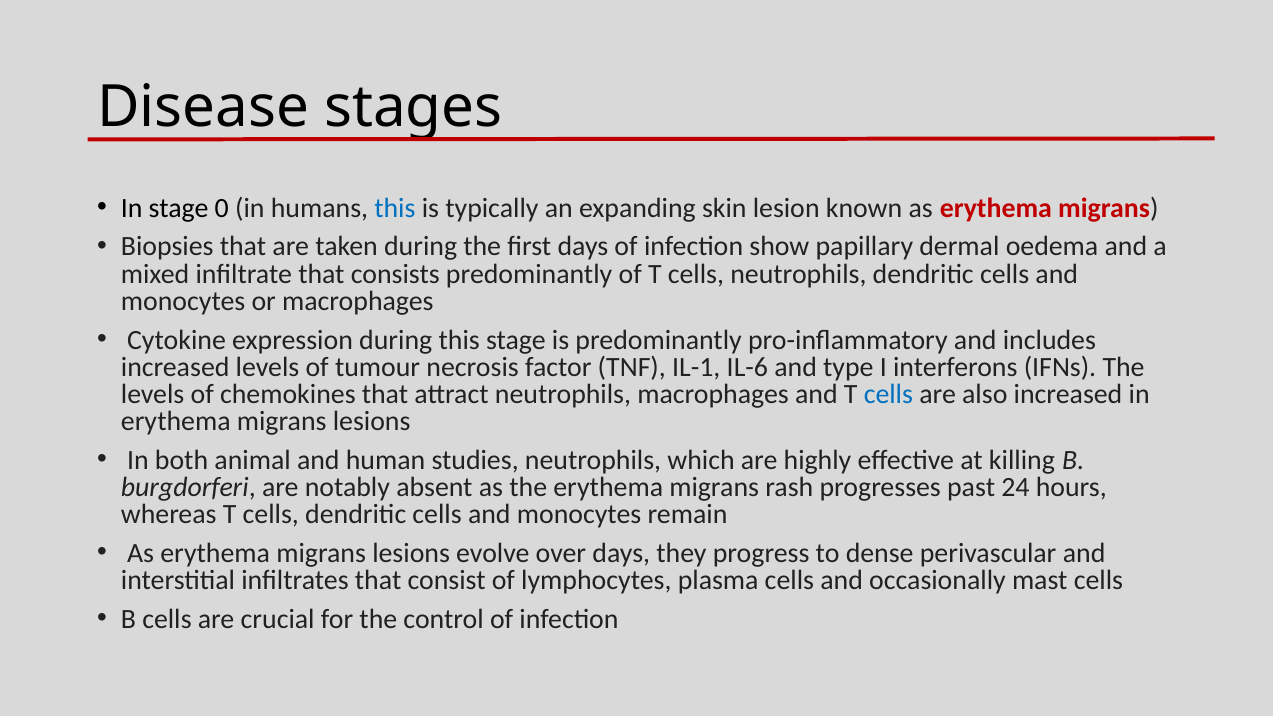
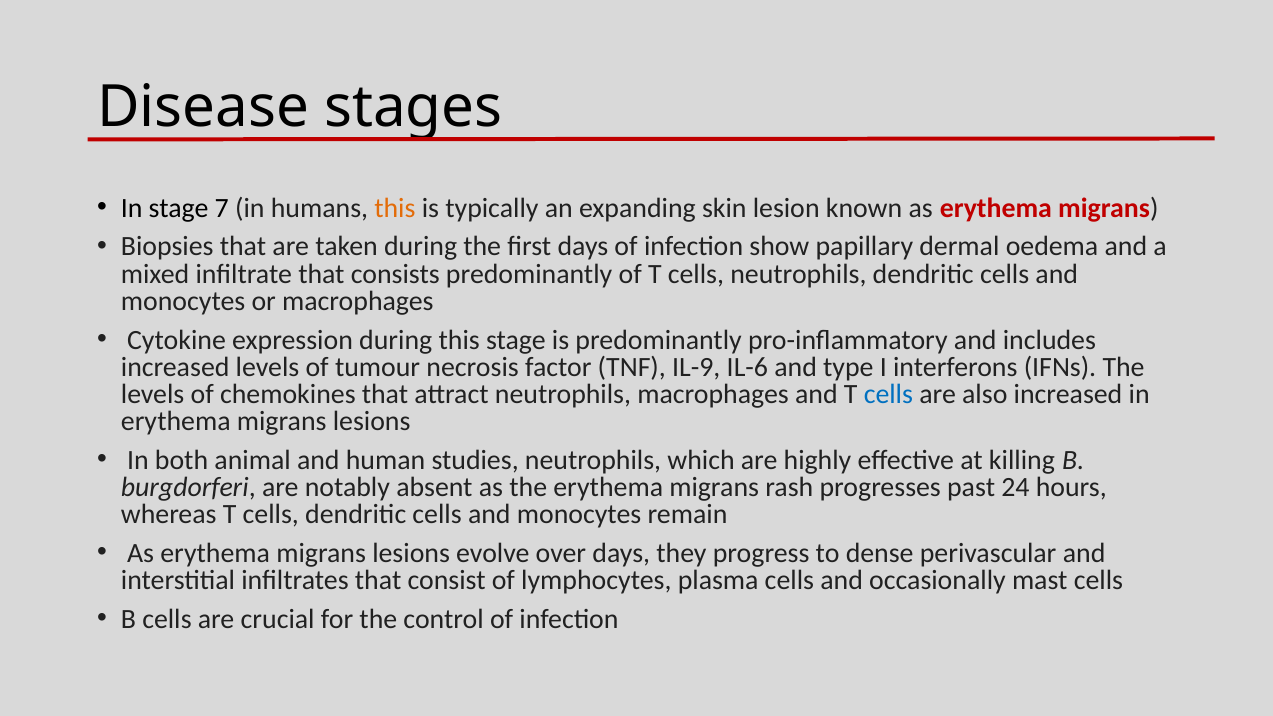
0: 0 -> 7
this at (395, 208) colour: blue -> orange
IL-1: IL-1 -> IL-9
